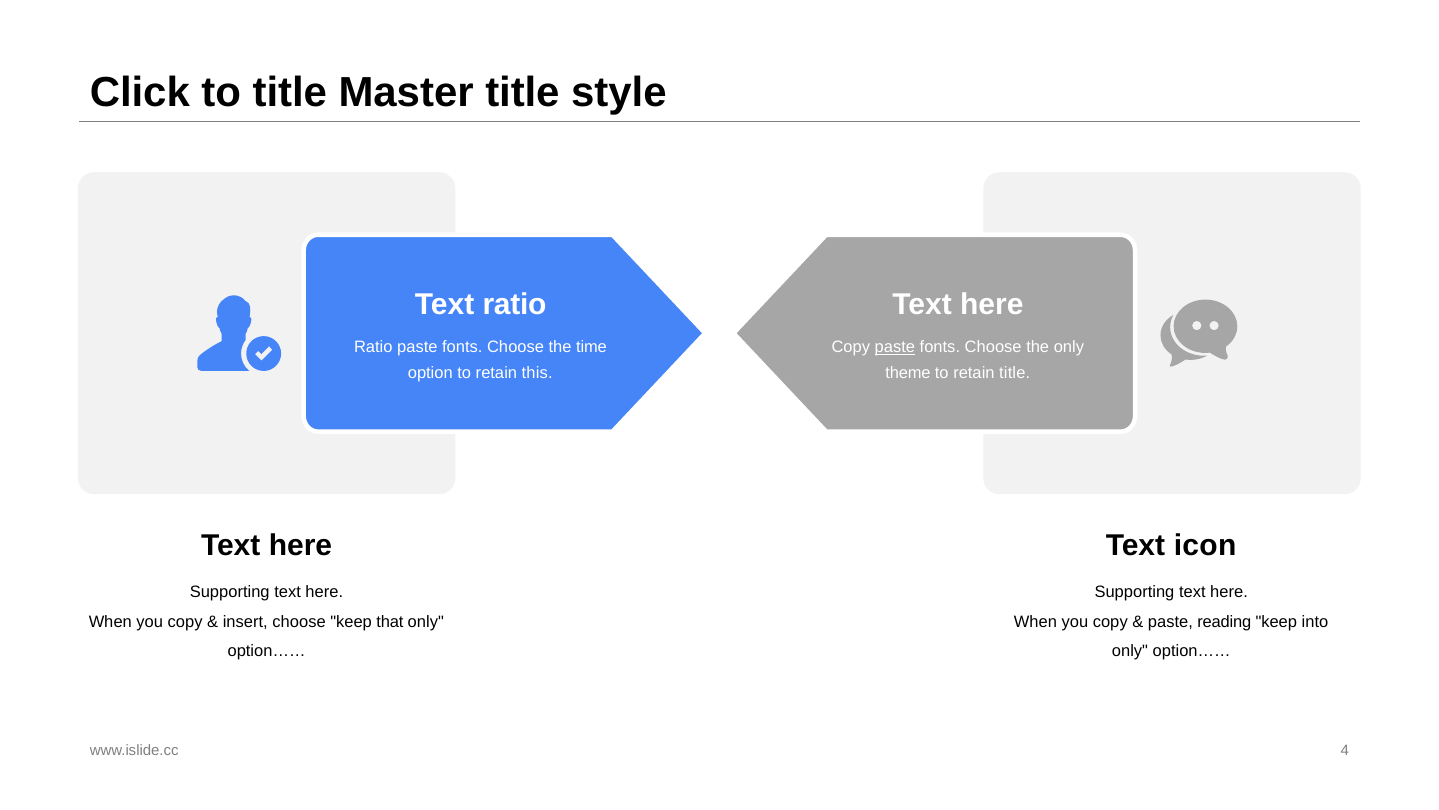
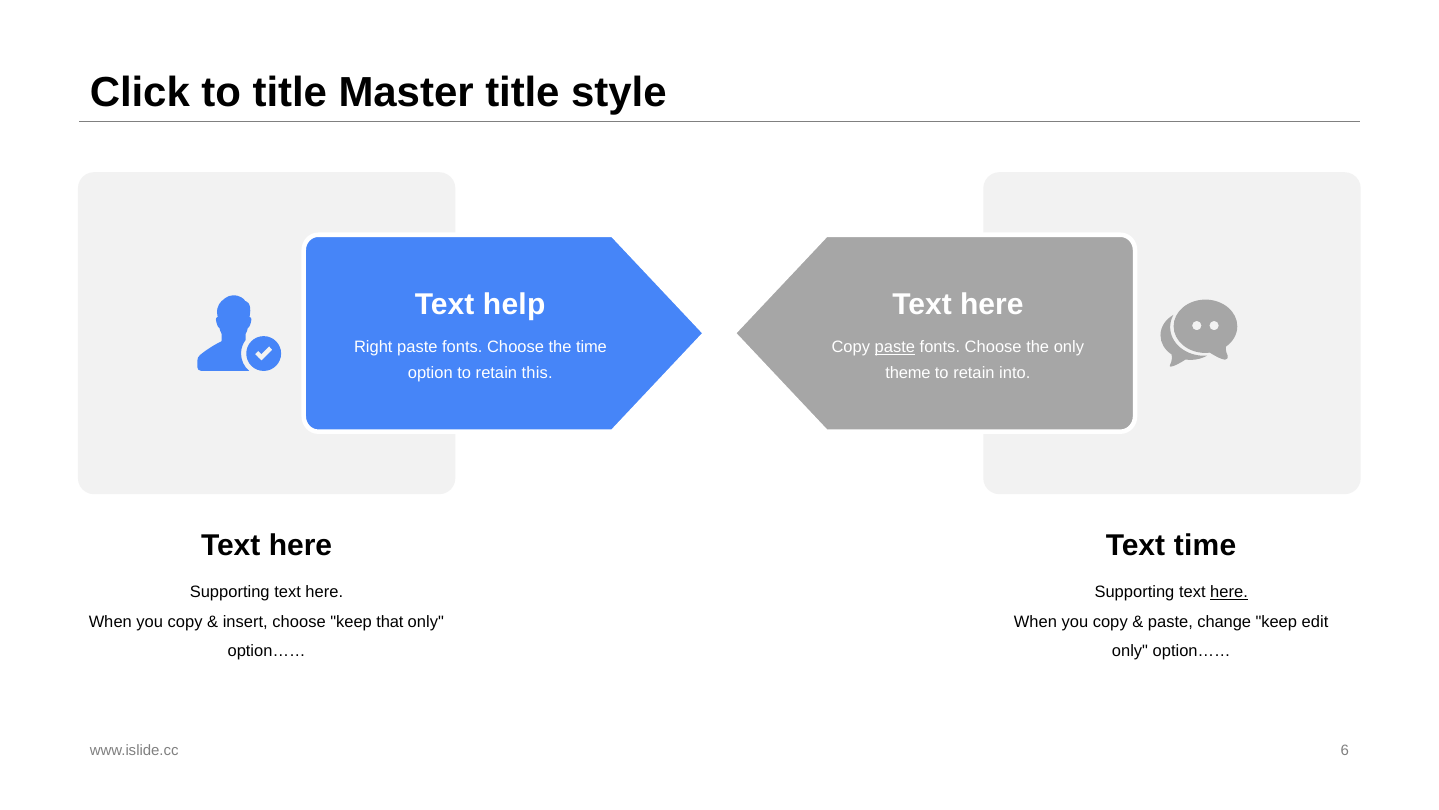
Text ratio: ratio -> help
Ratio at (373, 347): Ratio -> Right
retain title: title -> into
Text icon: icon -> time
here at (1229, 592) underline: none -> present
reading: reading -> change
into: into -> edit
4: 4 -> 6
